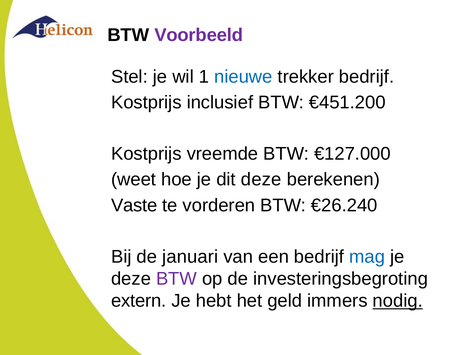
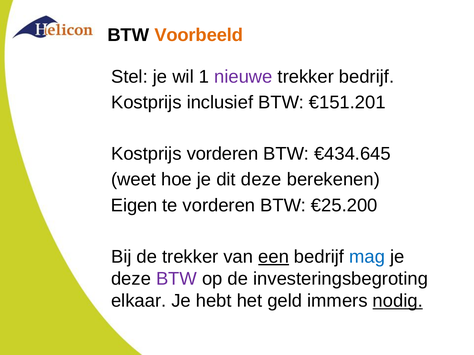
Voorbeeld colour: purple -> orange
nieuwe colour: blue -> purple
€451.200: €451.200 -> €151.201
Kostprijs vreemde: vreemde -> vorderen
€127.000: €127.000 -> €434.645
Vaste: Vaste -> Eigen
€26.240: €26.240 -> €25.200
de januari: januari -> trekker
een underline: none -> present
extern: extern -> elkaar
